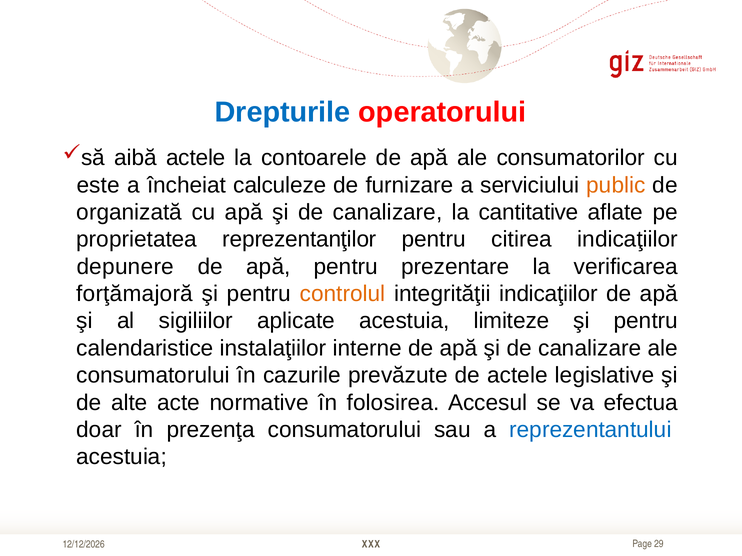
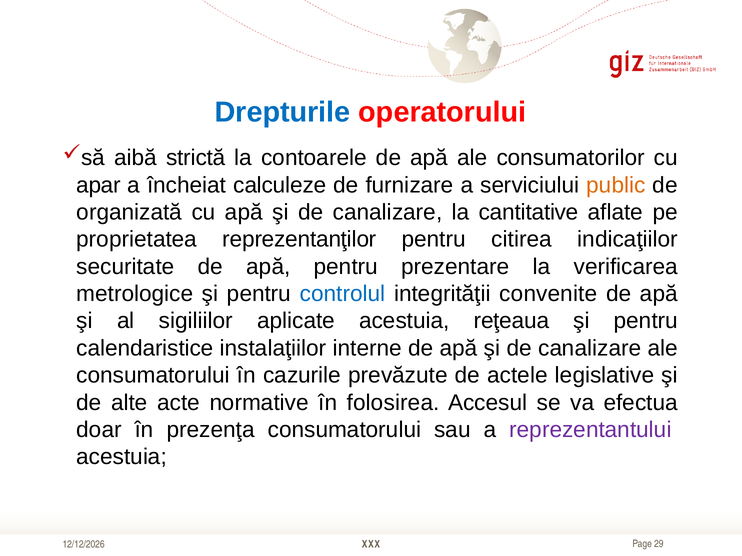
aibă actele: actele -> strictă
este: este -> apar
depunere: depunere -> securitate
forţămajoră: forţămajoră -> metrologice
controlul colour: orange -> blue
integrităţii indicaţiilor: indicaţiilor -> convenite
limiteze: limiteze -> reţeaua
reprezentantului colour: blue -> purple
